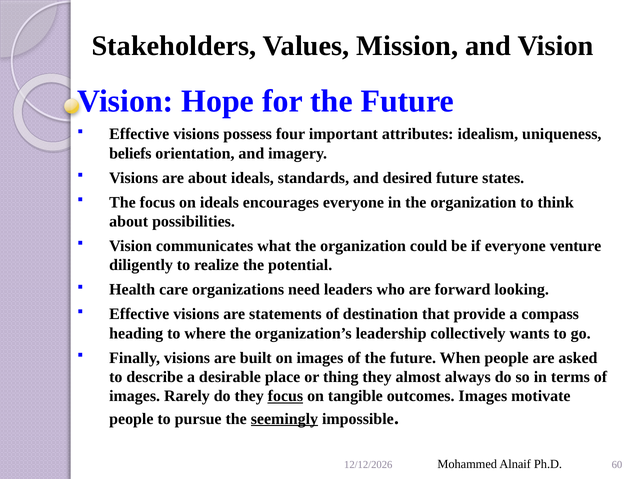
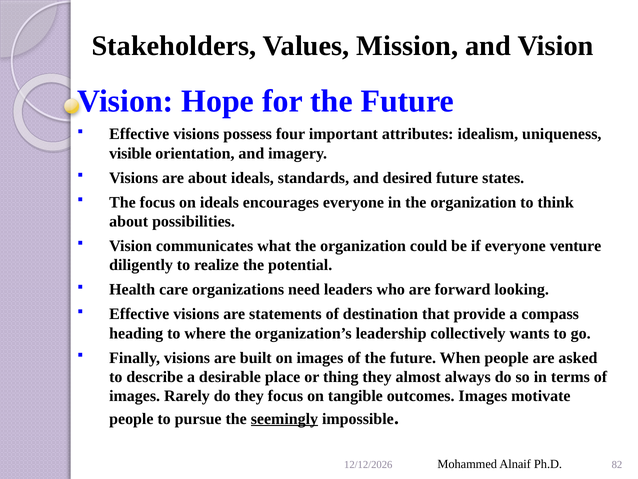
beliefs: beliefs -> visible
focus at (285, 396) underline: present -> none
60: 60 -> 82
